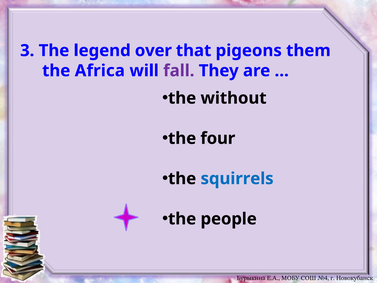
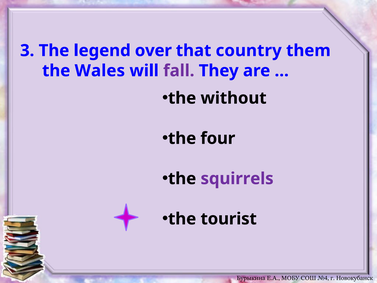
pigeons: pigeons -> country
Africa: Africa -> Wales
squirrels colour: blue -> purple
people: people -> tourist
